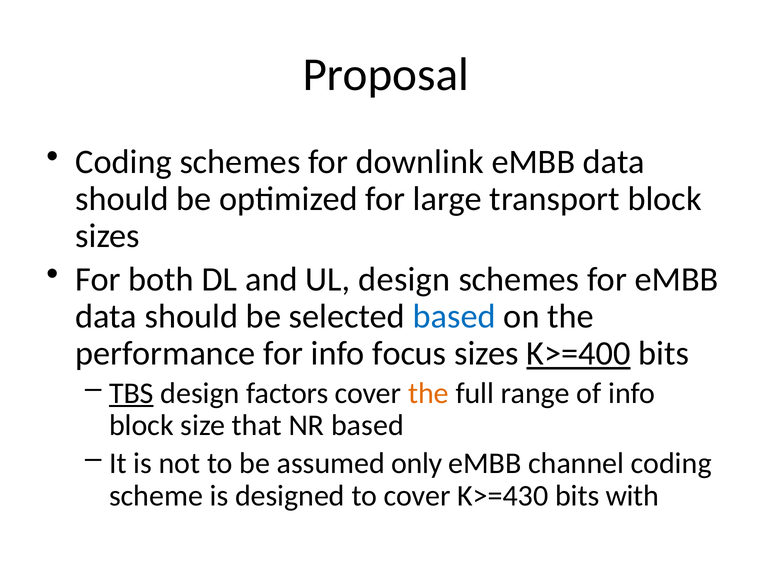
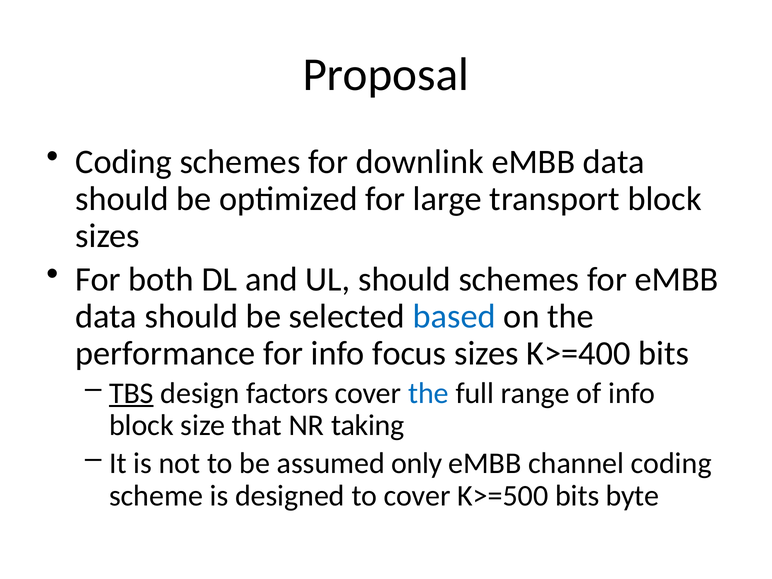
UL design: design -> should
K>=400 underline: present -> none
the at (428, 393) colour: orange -> blue
NR based: based -> taking
K>=430: K>=430 -> K>=500
with: with -> byte
